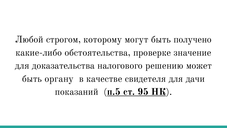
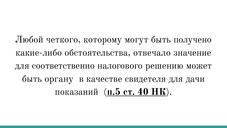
строгом: строгом -> четкого
проверке: проверке -> отвечало
доказательства: доказательства -> соответственно
95: 95 -> 40
